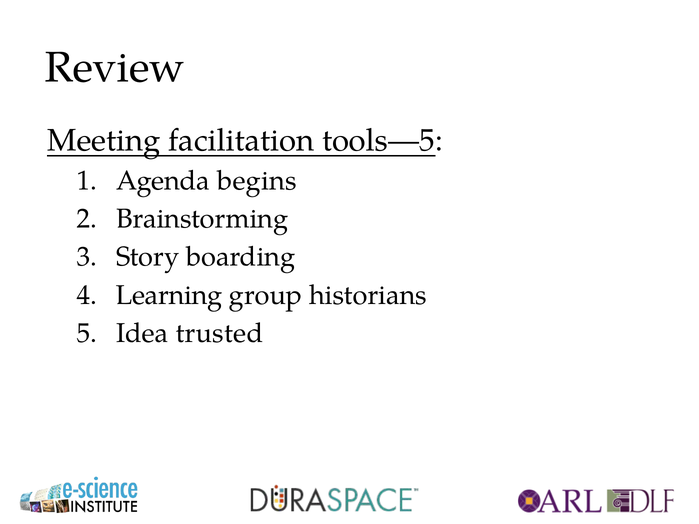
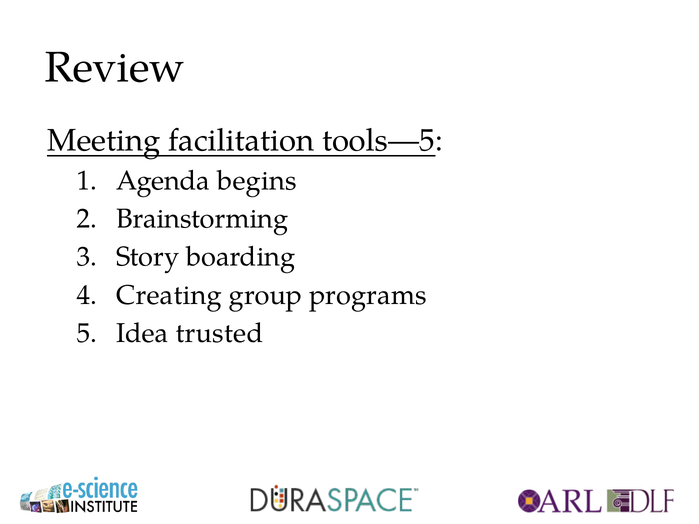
Learning: Learning -> Creating
historians: historians -> programs
